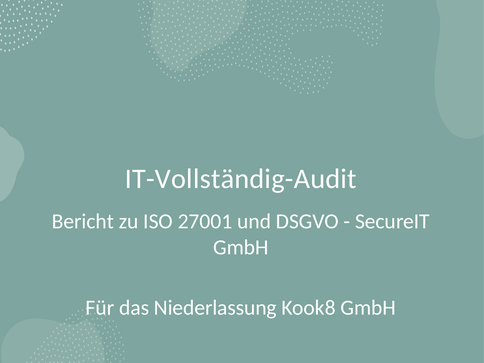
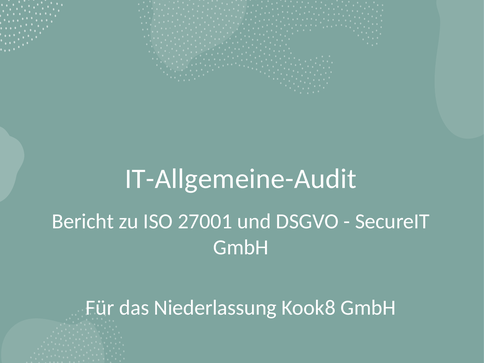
IT-Vollständig-Audit: IT-Vollständig-Audit -> IT-Allgemeine-Audit
